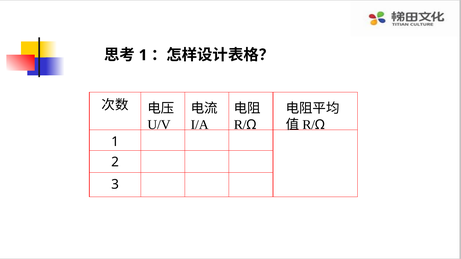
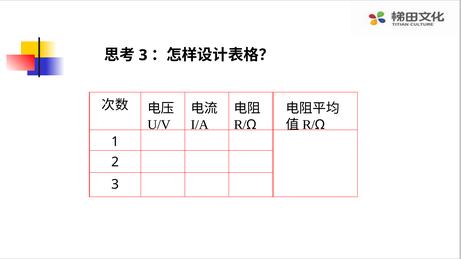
1 at (143, 55): 1 -> 3
